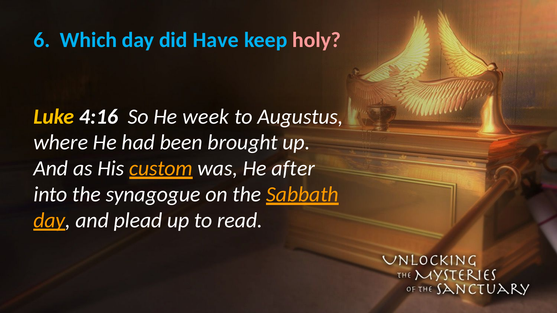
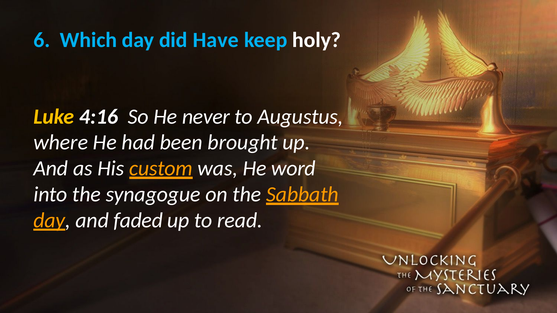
holy colour: pink -> white
week: week -> never
after: after -> word
plead: plead -> faded
